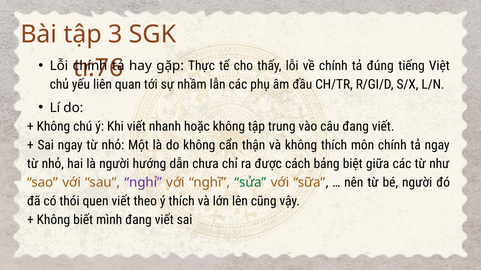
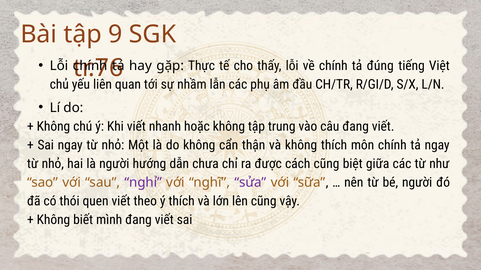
3: 3 -> 9
cách bảng: bảng -> cũng
sửa colour: green -> purple
